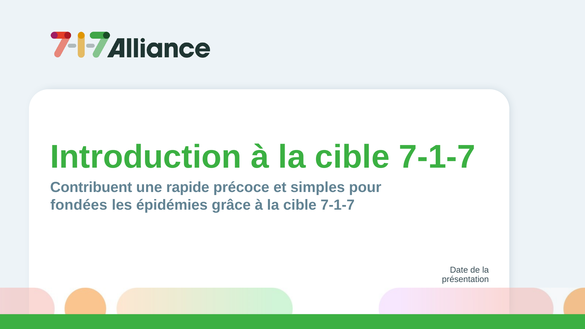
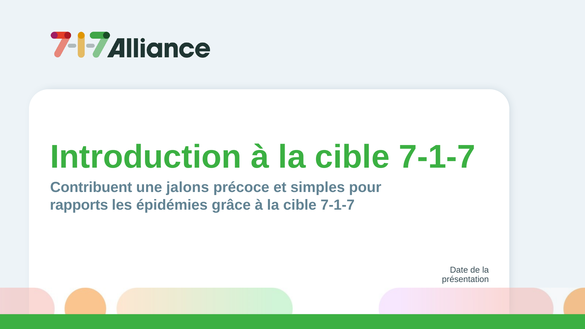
rapide: rapide -> jalons
fondées: fondées -> rapports
